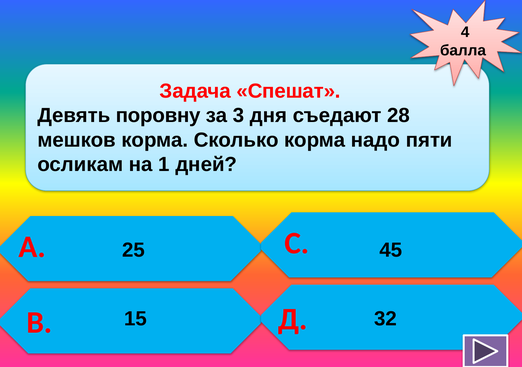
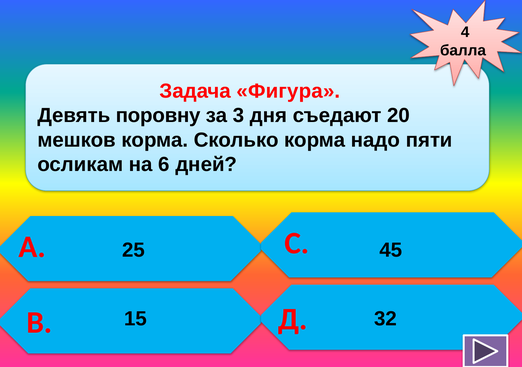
Спешат: Спешат -> Фигура
28: 28 -> 20
1: 1 -> 6
